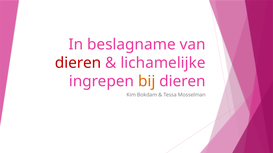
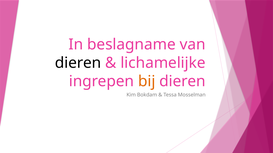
dieren at (78, 63) colour: red -> black
